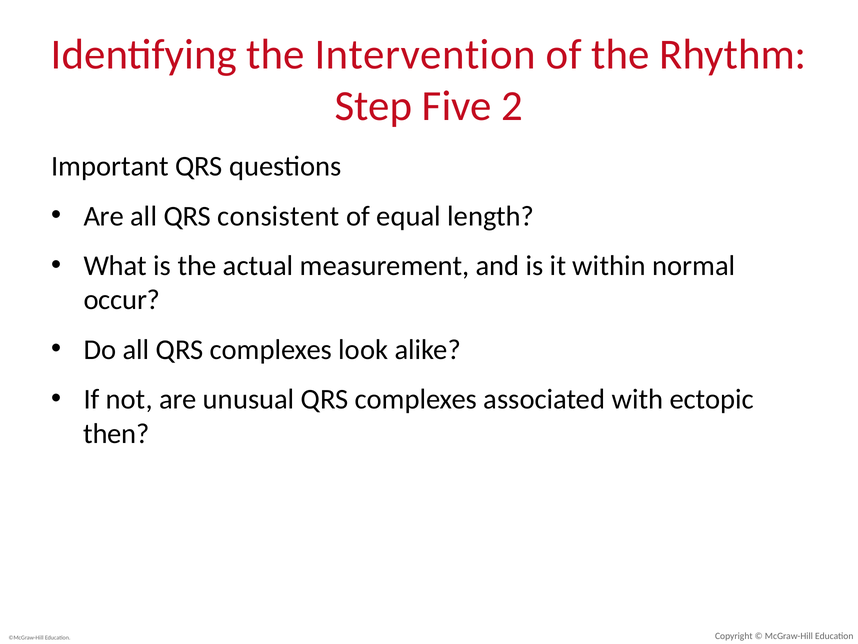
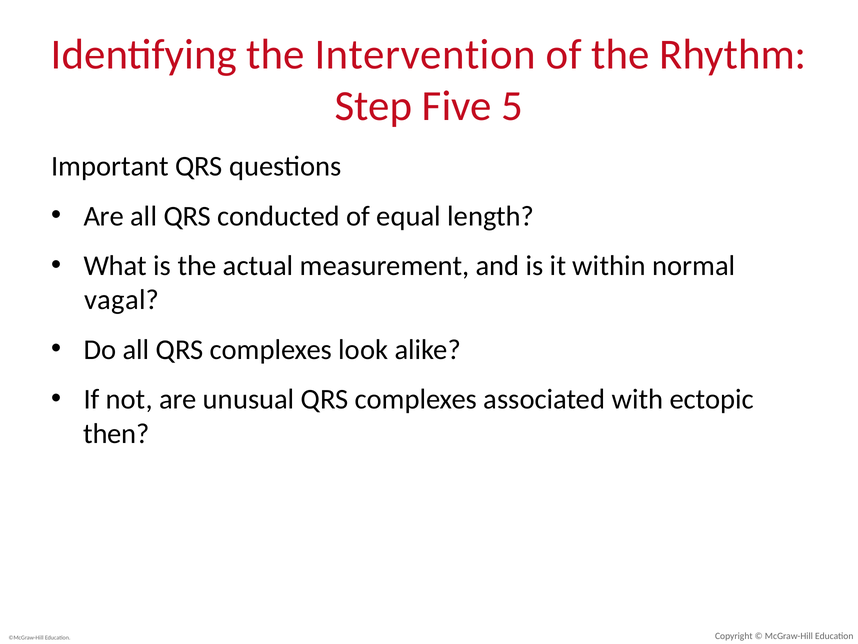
Five 2: 2 -> 5
consistent: consistent -> conducted
occur: occur -> vagal
